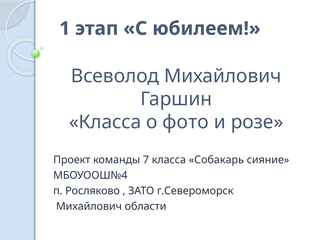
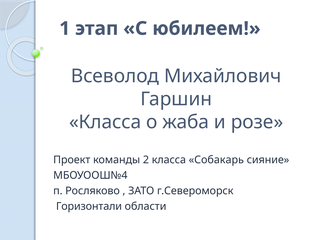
фото: фото -> жаба
7: 7 -> 2
Михайлович at (89, 206): Михайлович -> Горизонтали
